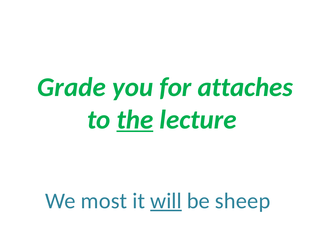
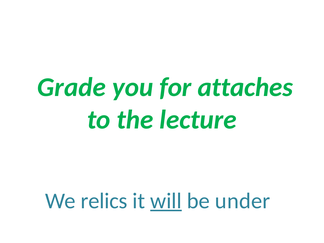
the underline: present -> none
most: most -> relics
sheep: sheep -> under
